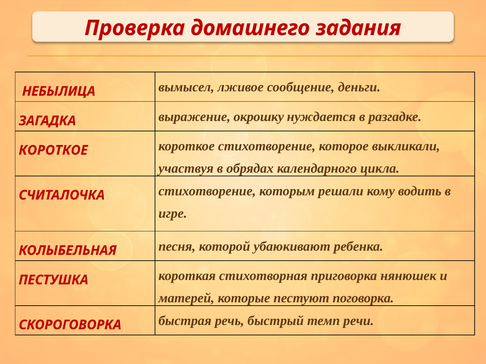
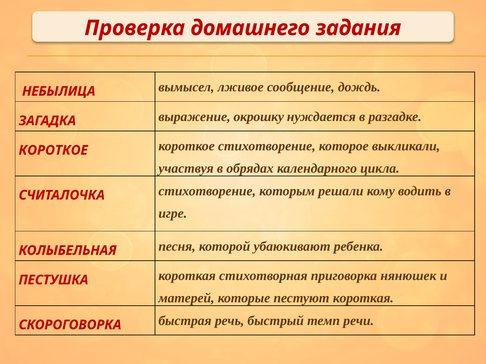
деньги: деньги -> дождь
пестуют поговорка: поговорка -> короткая
